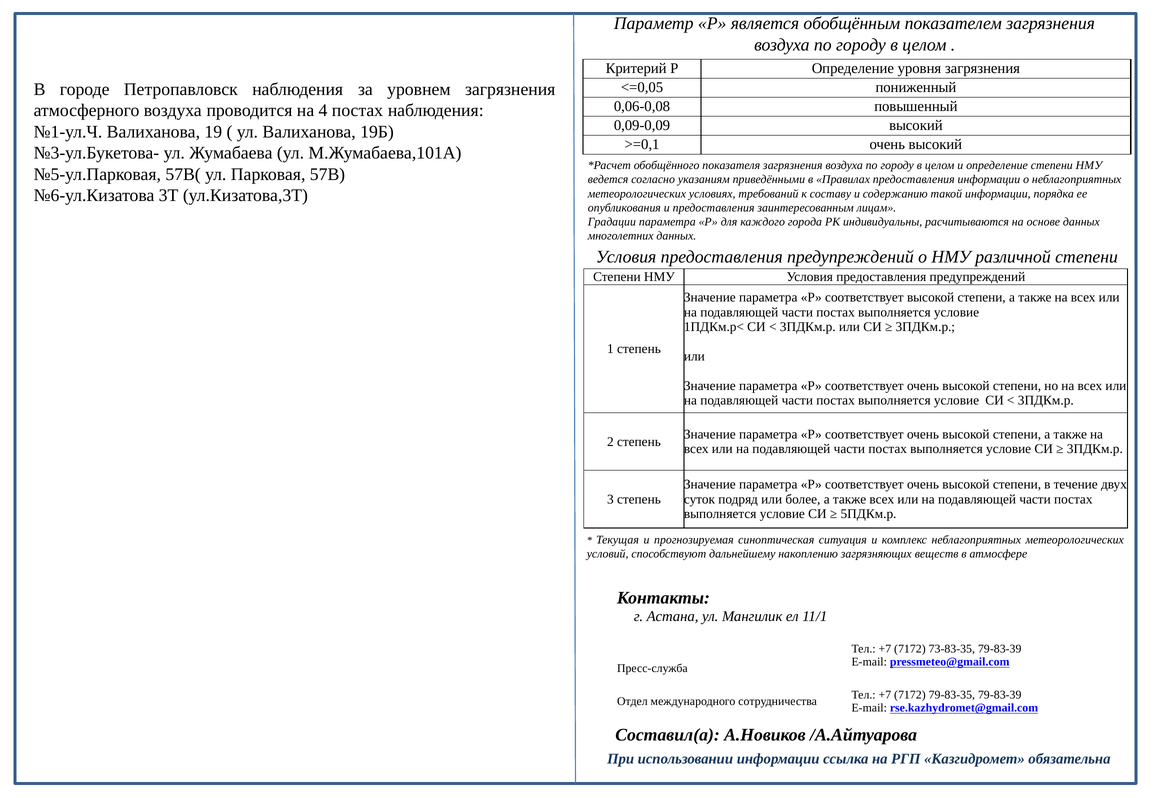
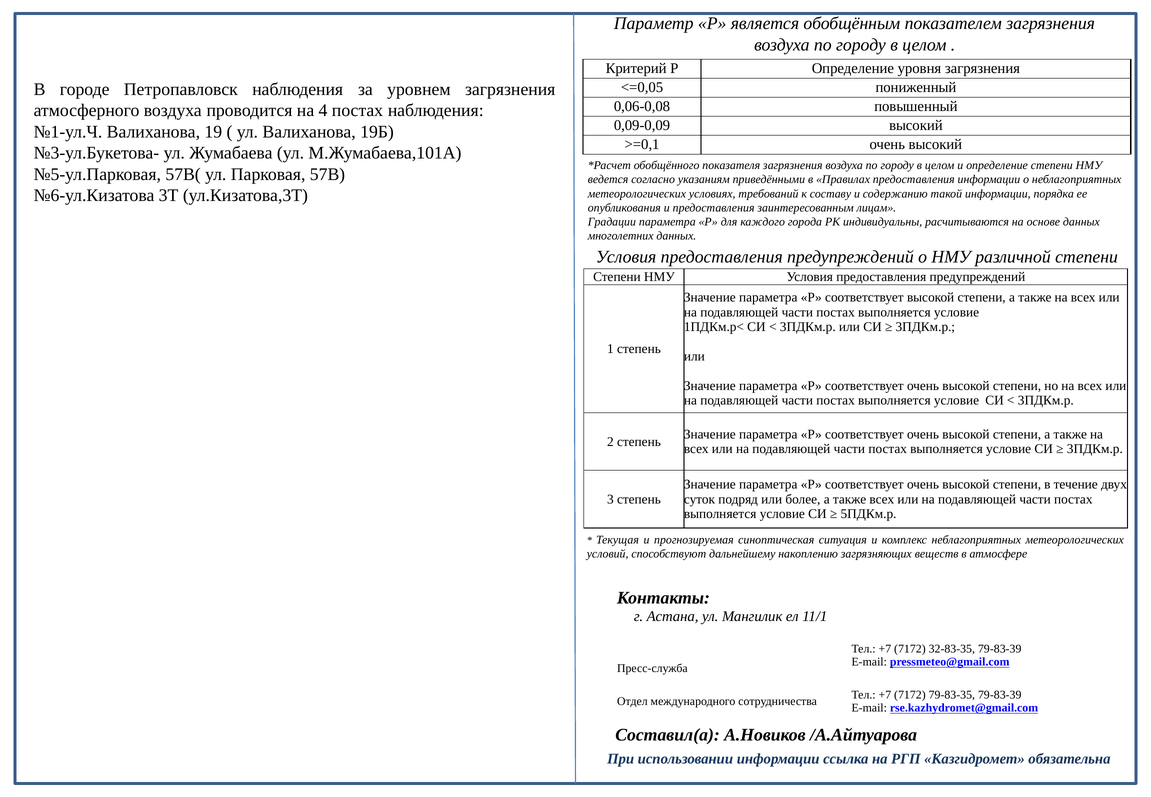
73-83-35: 73-83-35 -> 32-83-35
